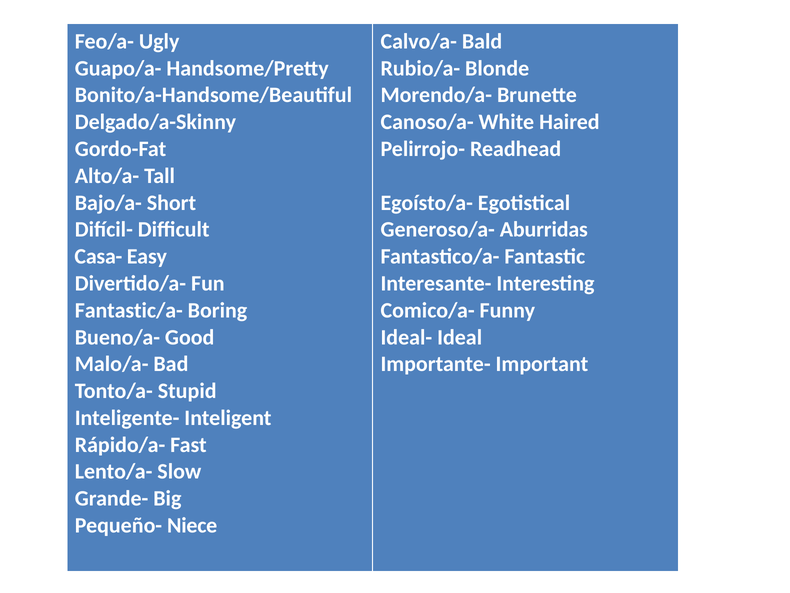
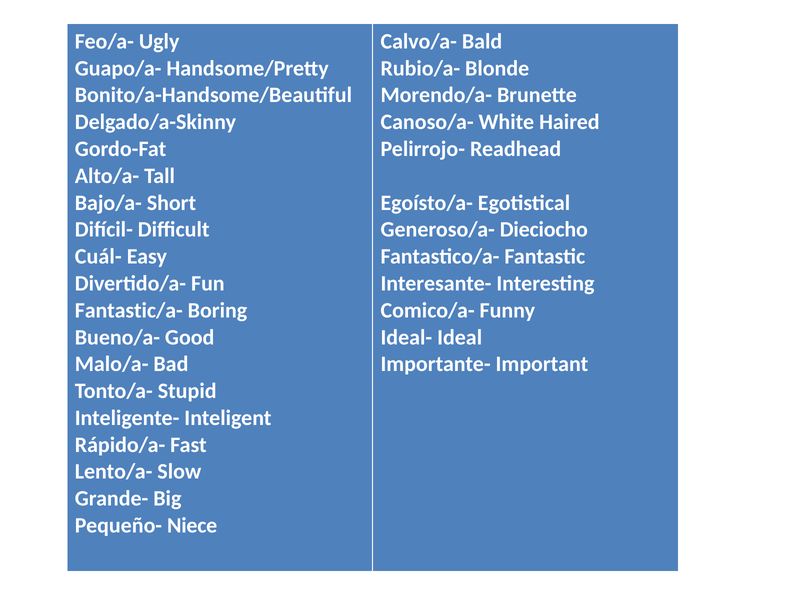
Aburridas: Aburridas -> Dieciocho
Casa-: Casa- -> Cuál-
